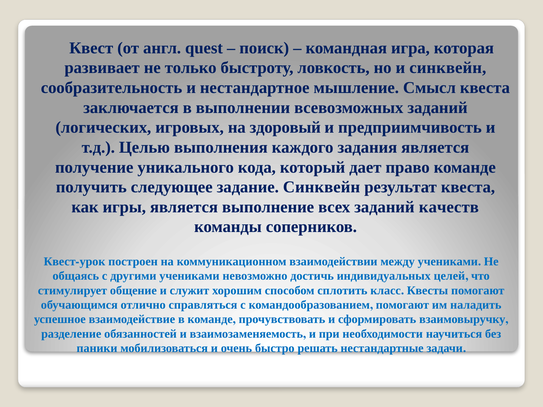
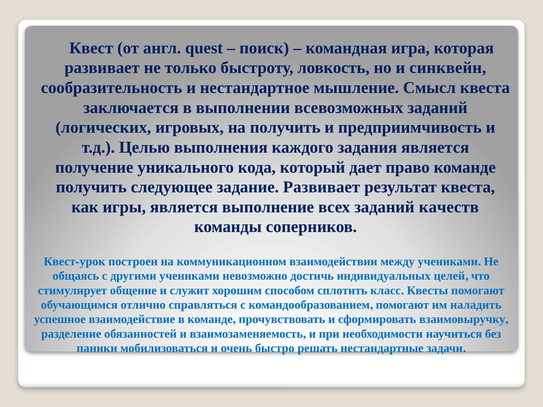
на здоровый: здоровый -> получить
задание Синквейн: Синквейн -> Развивает
